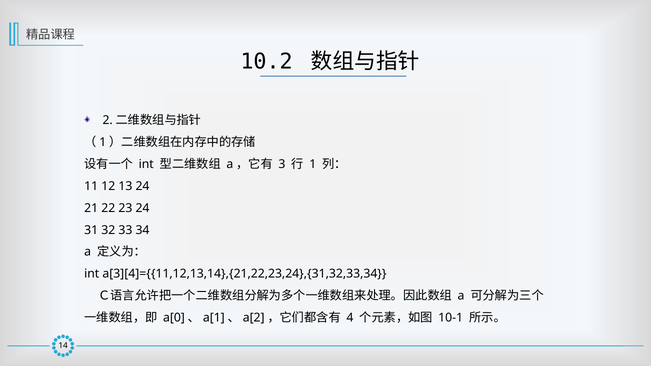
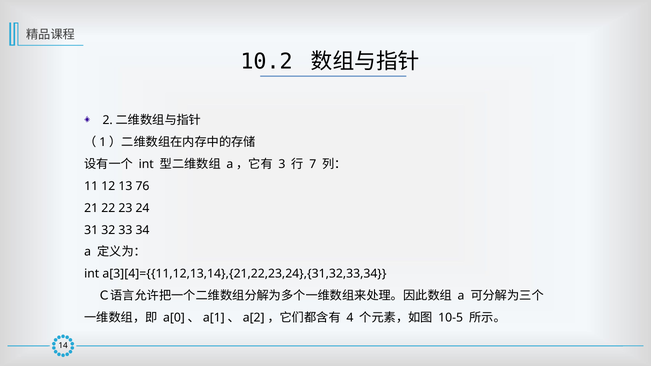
1: 1 -> 7
13 24: 24 -> 76
10-1: 10-1 -> 10-5
